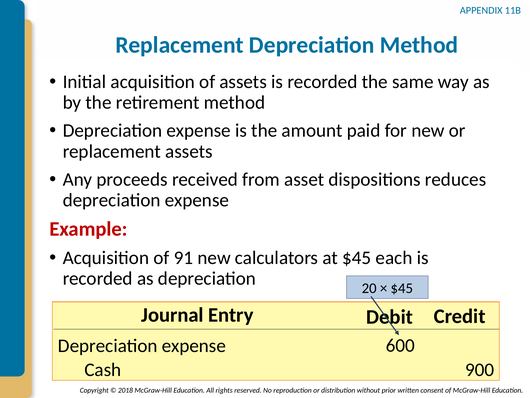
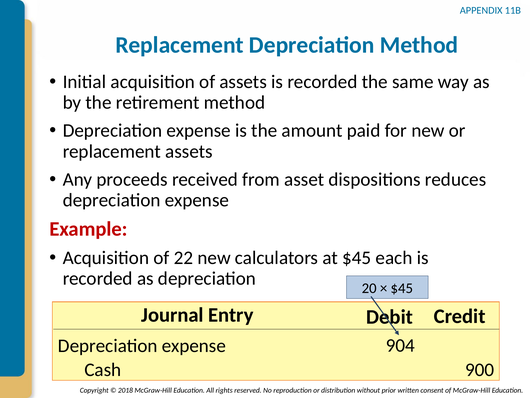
91: 91 -> 22
600: 600 -> 904
